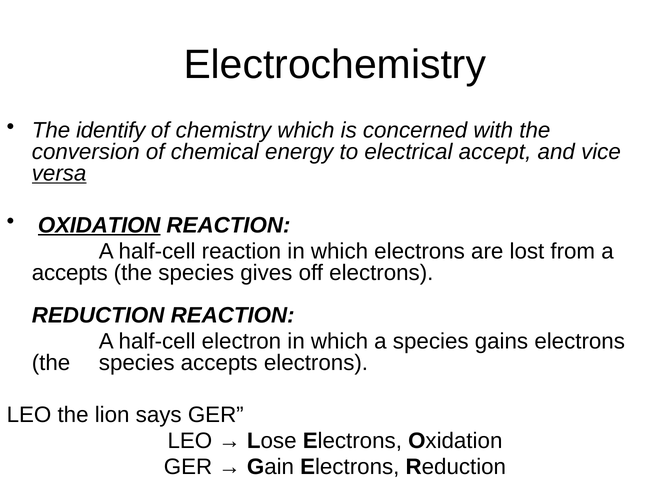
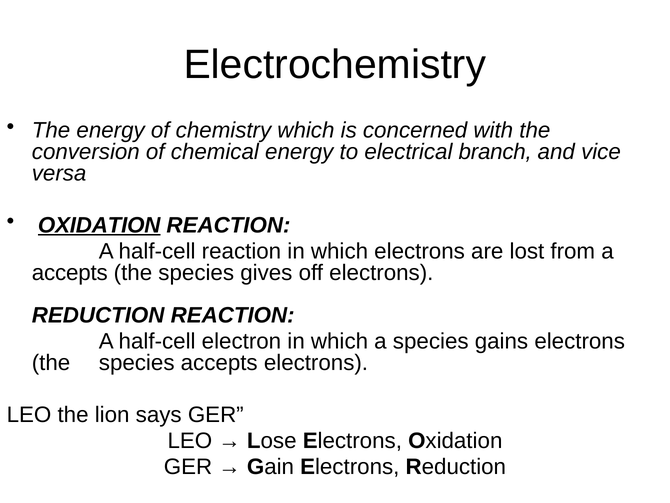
The identify: identify -> energy
accept: accept -> branch
versa underline: present -> none
